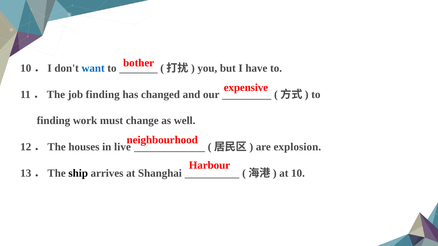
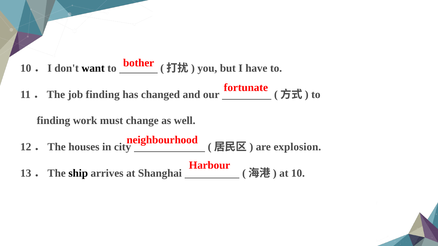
want colour: blue -> black
expensive: expensive -> fortunate
live: live -> city
